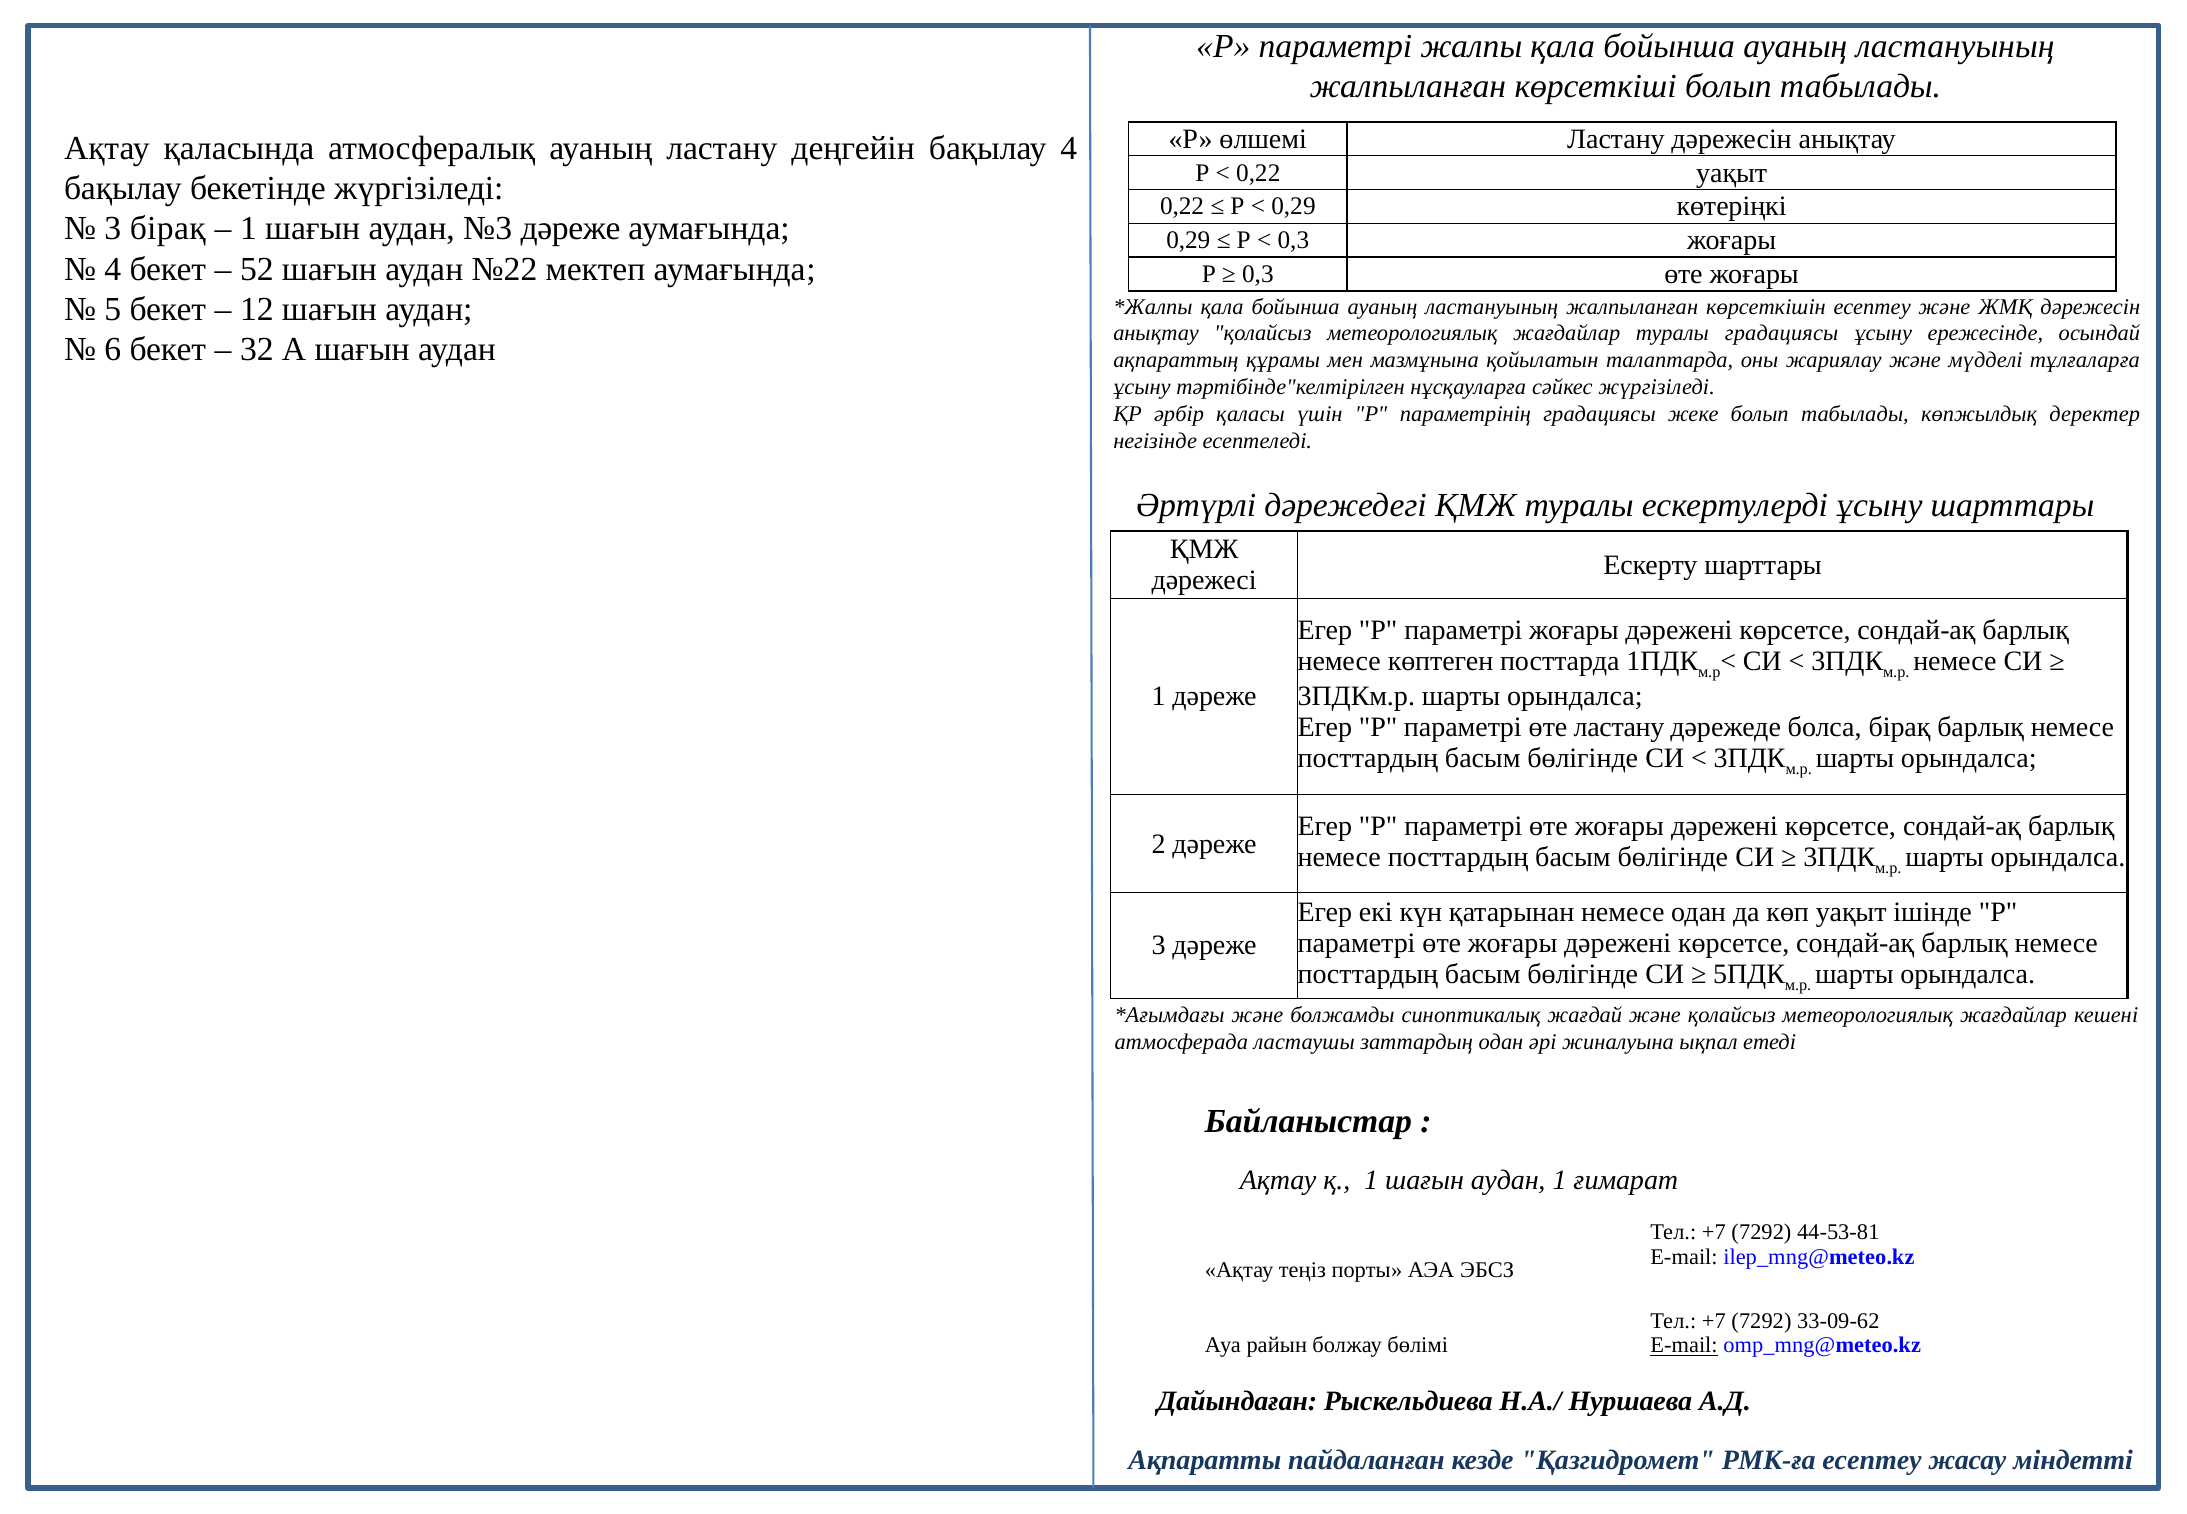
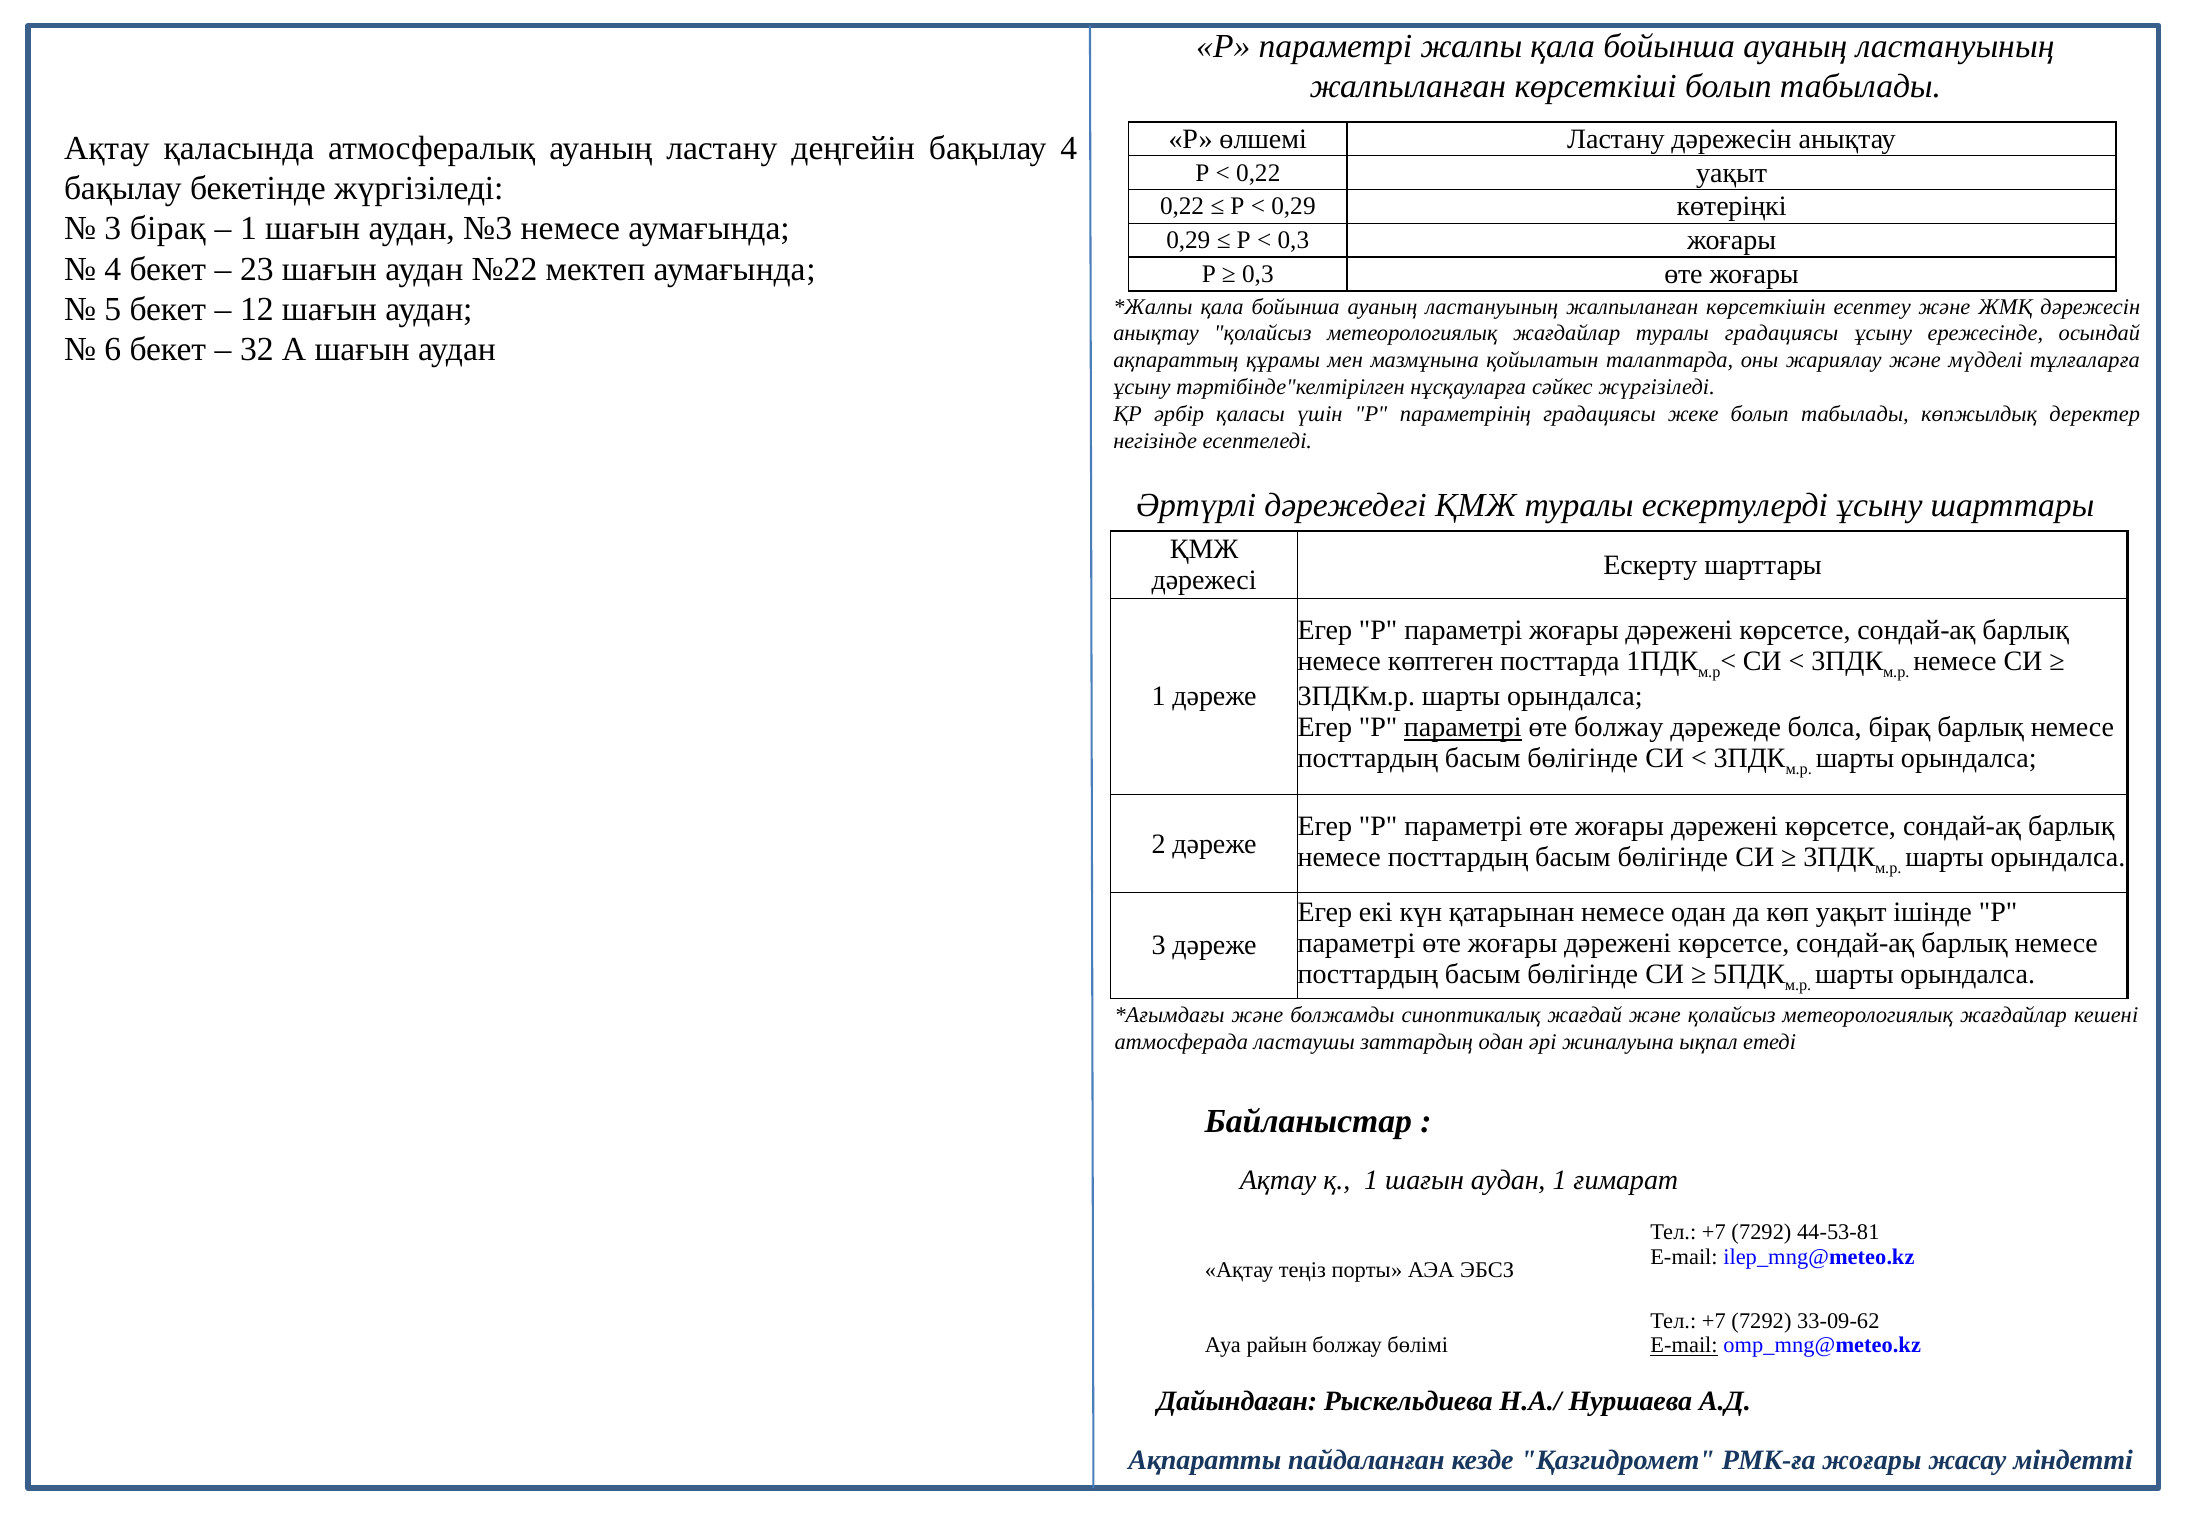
№3 дәреже: дәреже -> немесе
52: 52 -> 23
параметрі at (1463, 728) underline: none -> present
өте ластану: ластану -> болжау
РМК-ға есептеу: есептеу -> жоғары
